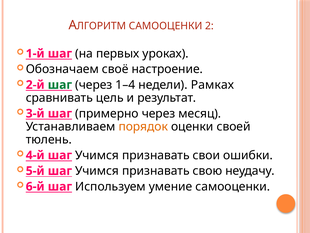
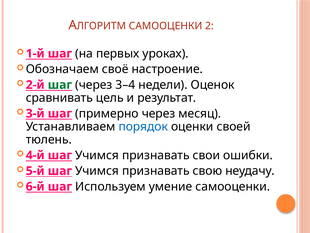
1–4: 1–4 -> 3–4
Рамках: Рамках -> Оценок
порядок colour: orange -> blue
